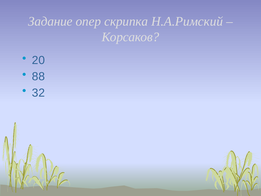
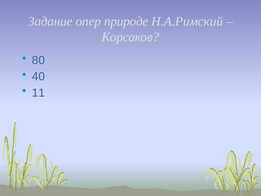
скрипка: скрипка -> природе
20: 20 -> 80
88: 88 -> 40
32: 32 -> 11
